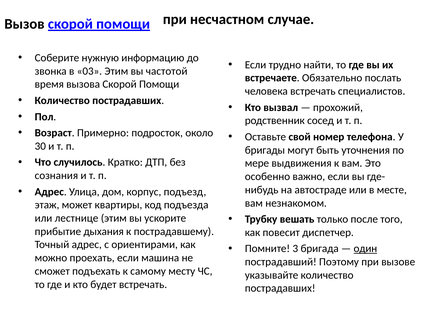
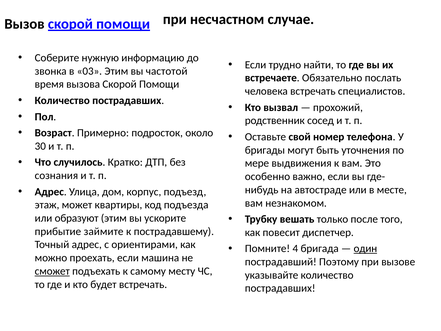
лестнице: лестнице -> образуют
дыхания: дыхания -> займите
3: 3 -> 4
сможет underline: none -> present
